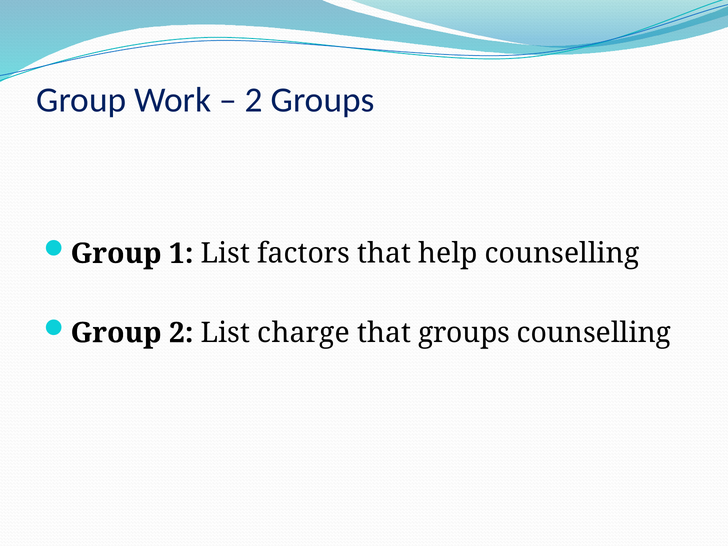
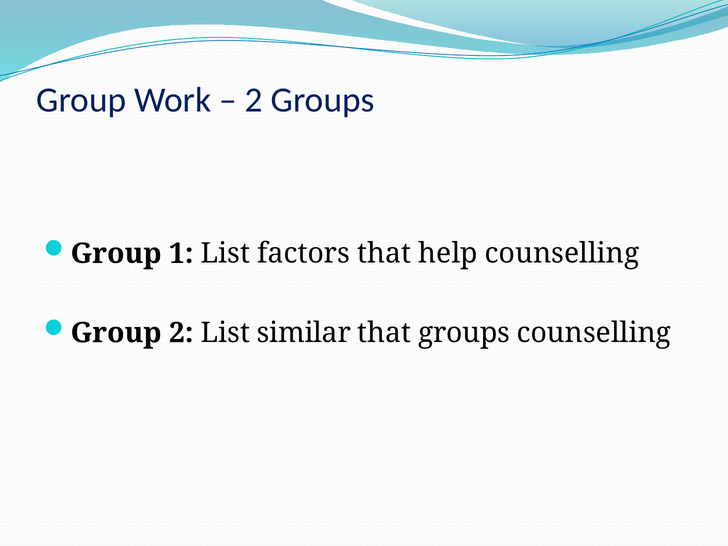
charge: charge -> similar
